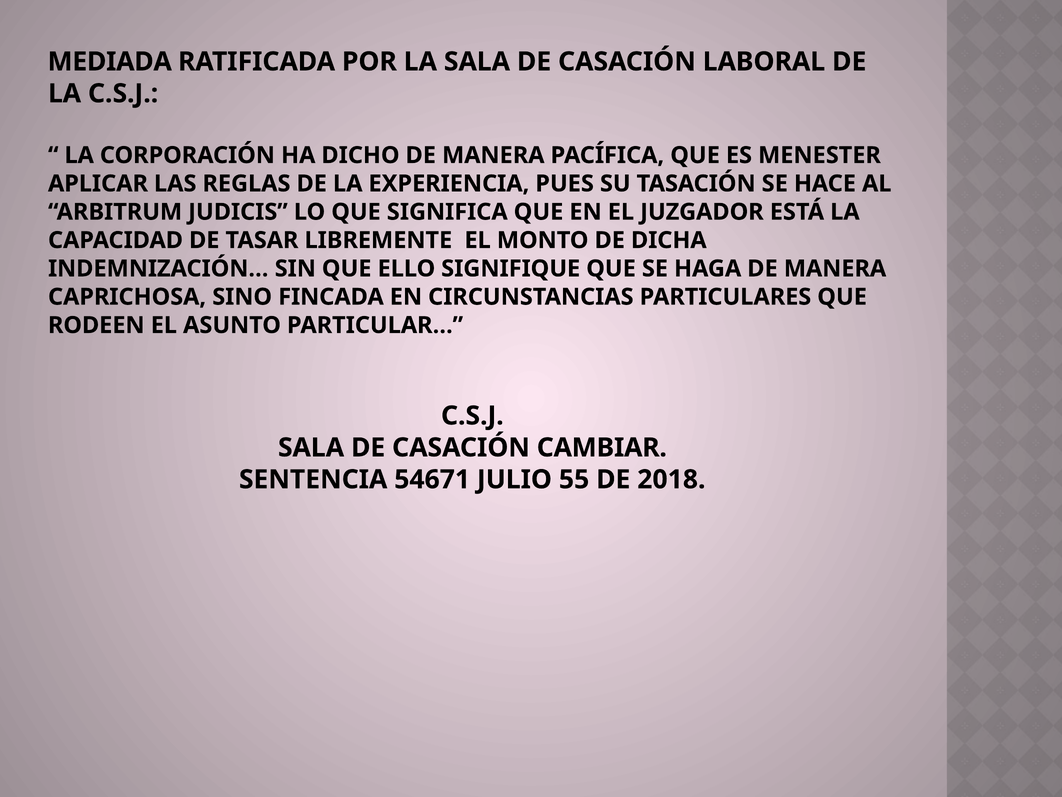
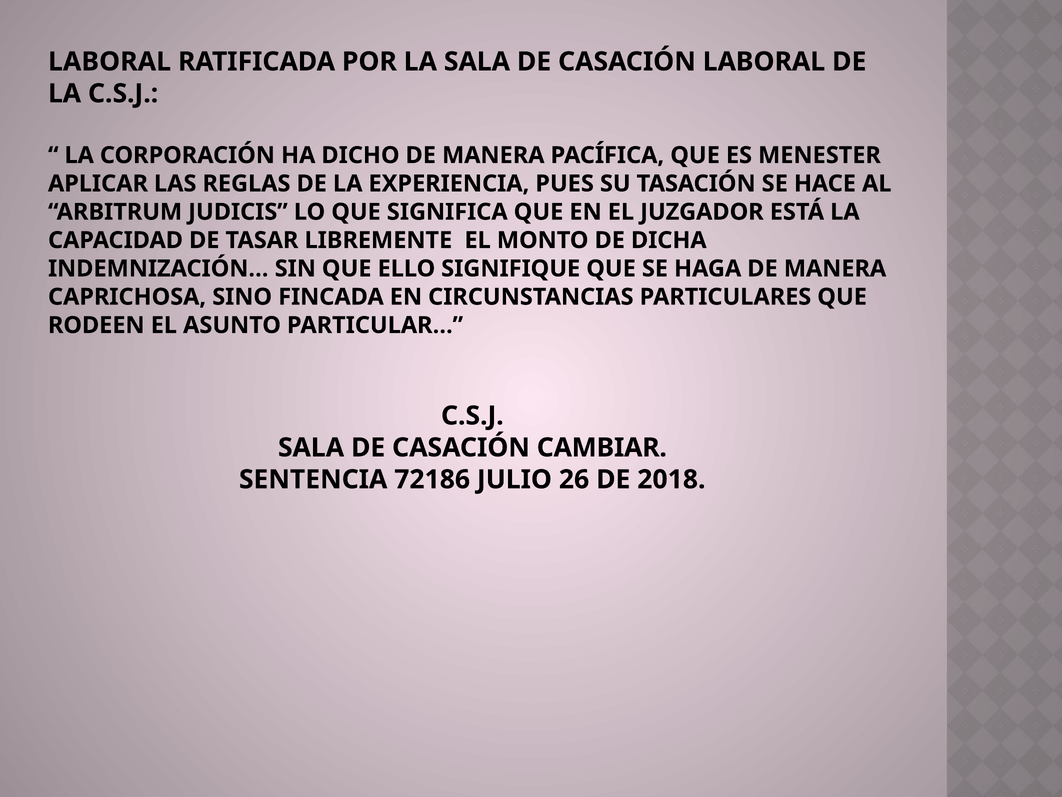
MEDIADA at (110, 62): MEDIADA -> LABORAL
54671: 54671 -> 72186
55: 55 -> 26
